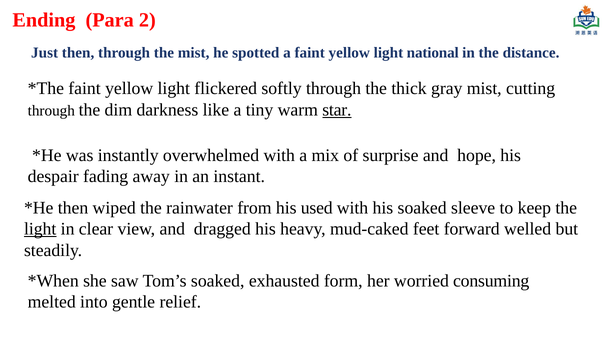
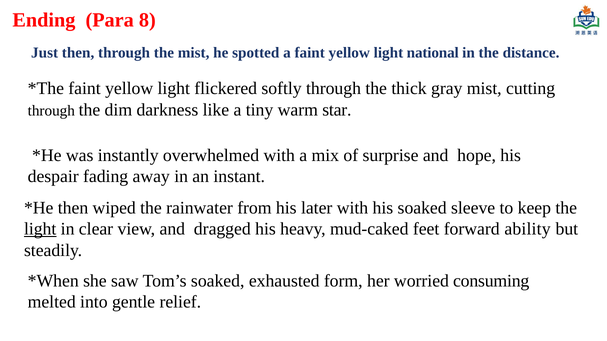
2: 2 -> 8
star underline: present -> none
used: used -> later
welled: welled -> ability
